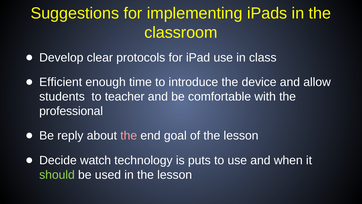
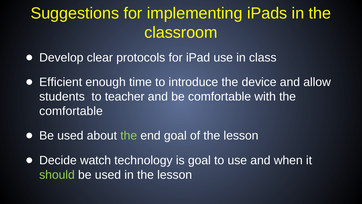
professional at (71, 111): professional -> comfortable
reply at (70, 135): reply -> used
the at (129, 135) colour: pink -> light green
is puts: puts -> goal
